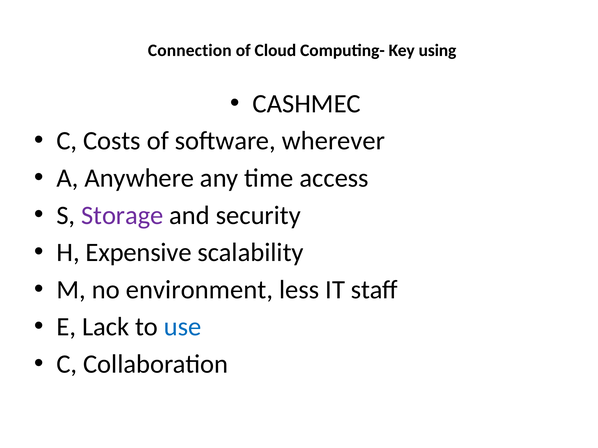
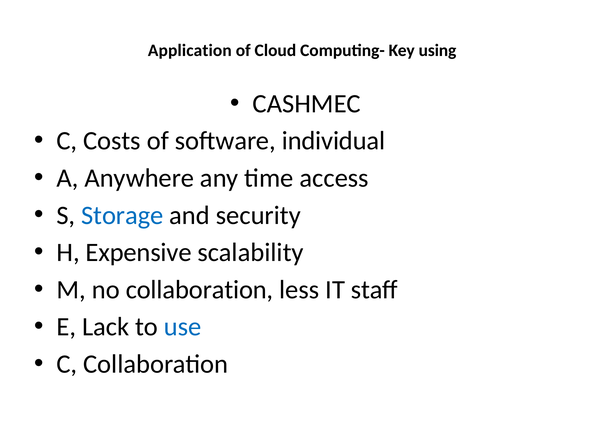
Connection: Connection -> Application
wherever: wherever -> individual
Storage colour: purple -> blue
no environment: environment -> collaboration
